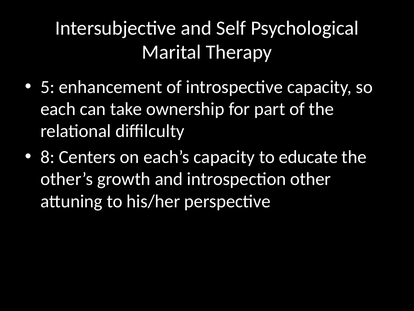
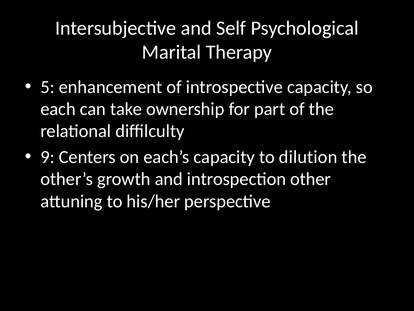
8: 8 -> 9
educate: educate -> dilution
